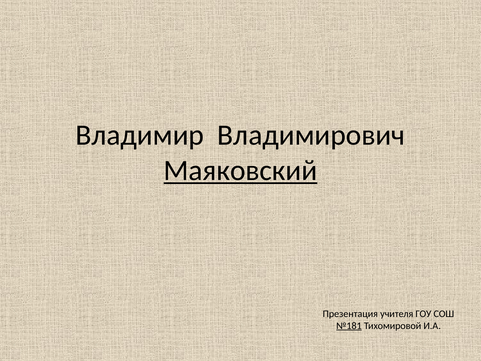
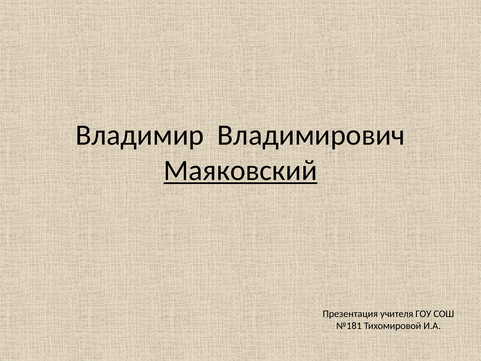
№181 underline: present -> none
